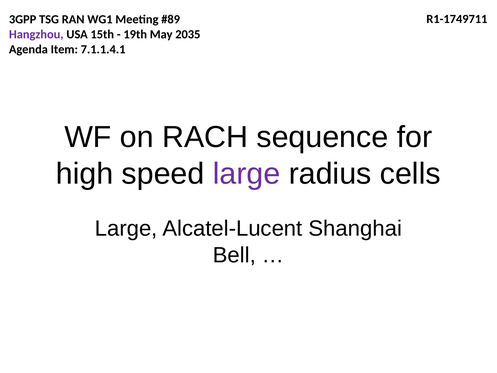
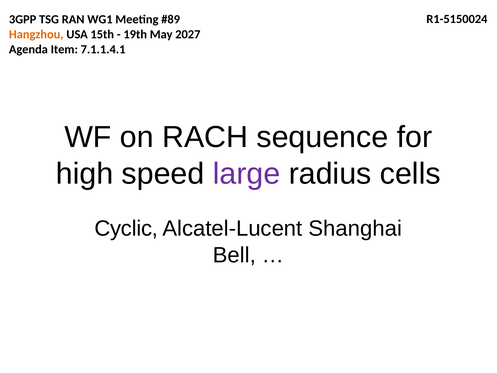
R1-1749711: R1-1749711 -> R1-5150024
Hangzhou colour: purple -> orange
2035: 2035 -> 2027
Large at (126, 229): Large -> Cyclic
